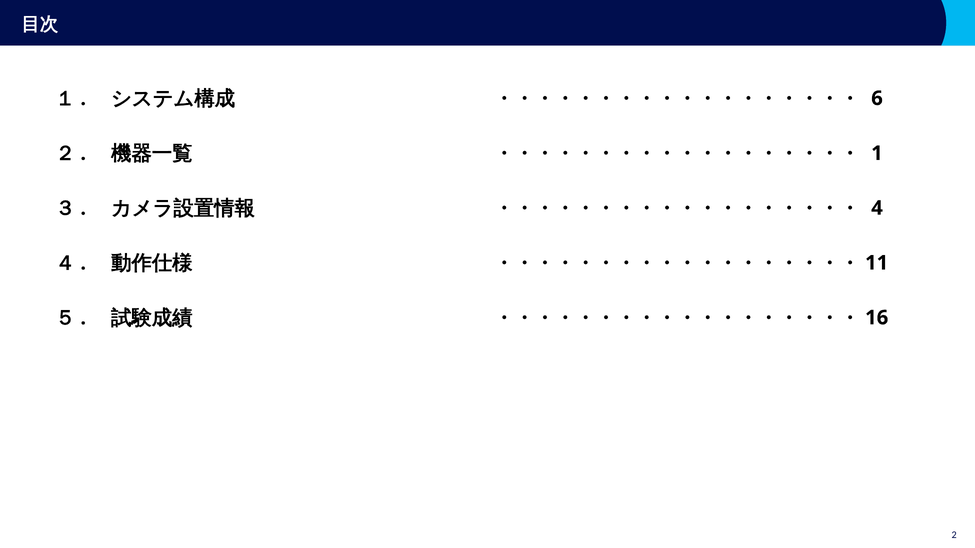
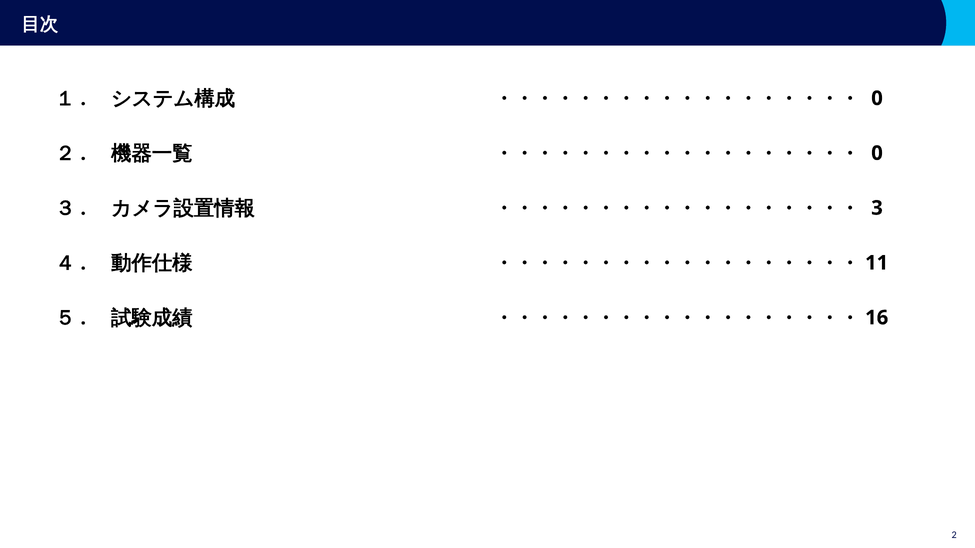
6 at (877, 98): 6 -> 0
1 at (877, 153): 1 -> 0
4: 4 -> 3
